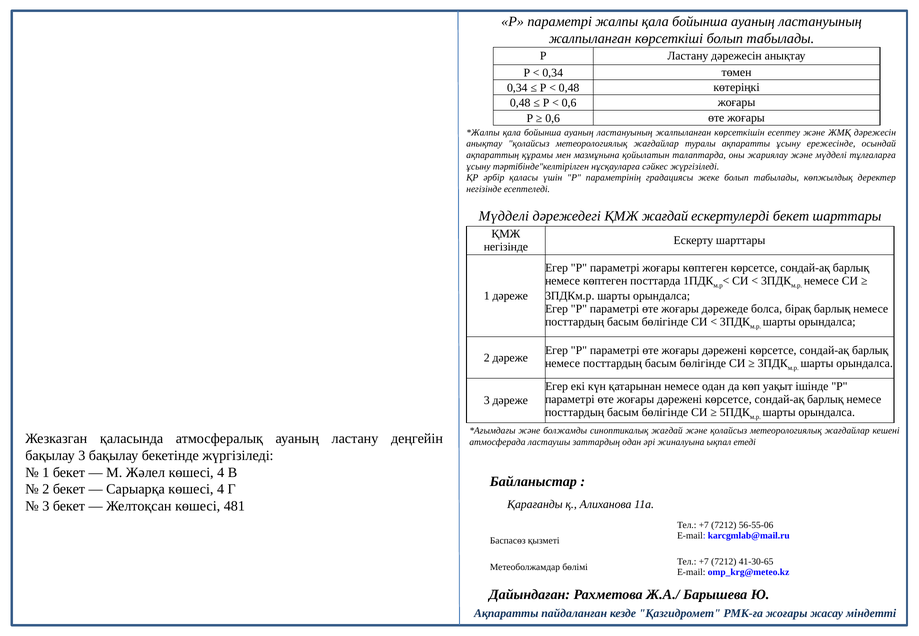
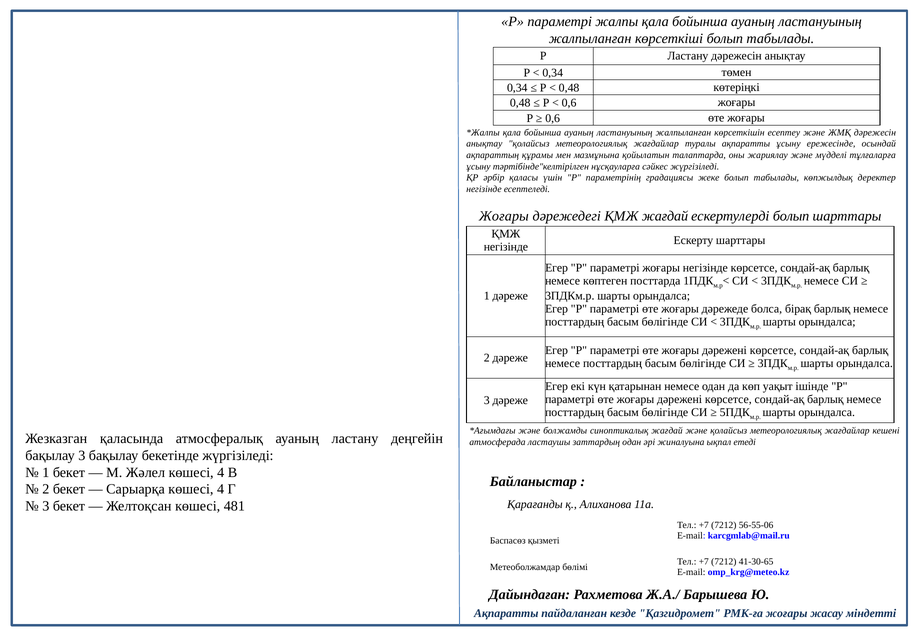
Мүдделі at (504, 216): Мүдделі -> Жоғары
ескертулерді бекет: бекет -> болып
жоғары көптеген: көптеген -> негізінде
